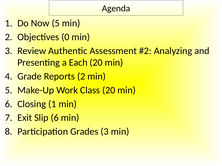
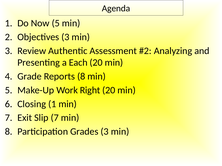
Objectives 0: 0 -> 3
Reports 2: 2 -> 8
Class: Class -> Right
Slip 6: 6 -> 7
